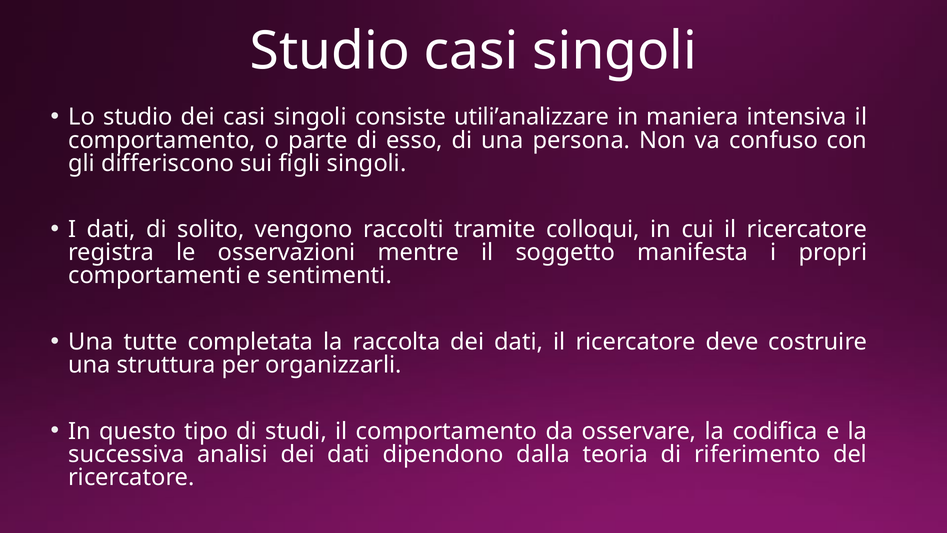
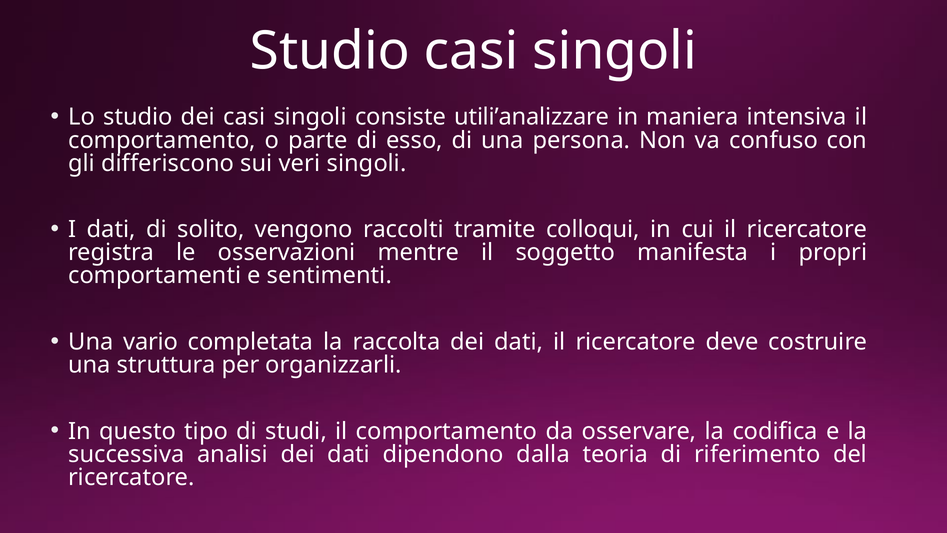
figli: figli -> veri
tutte: tutte -> vario
